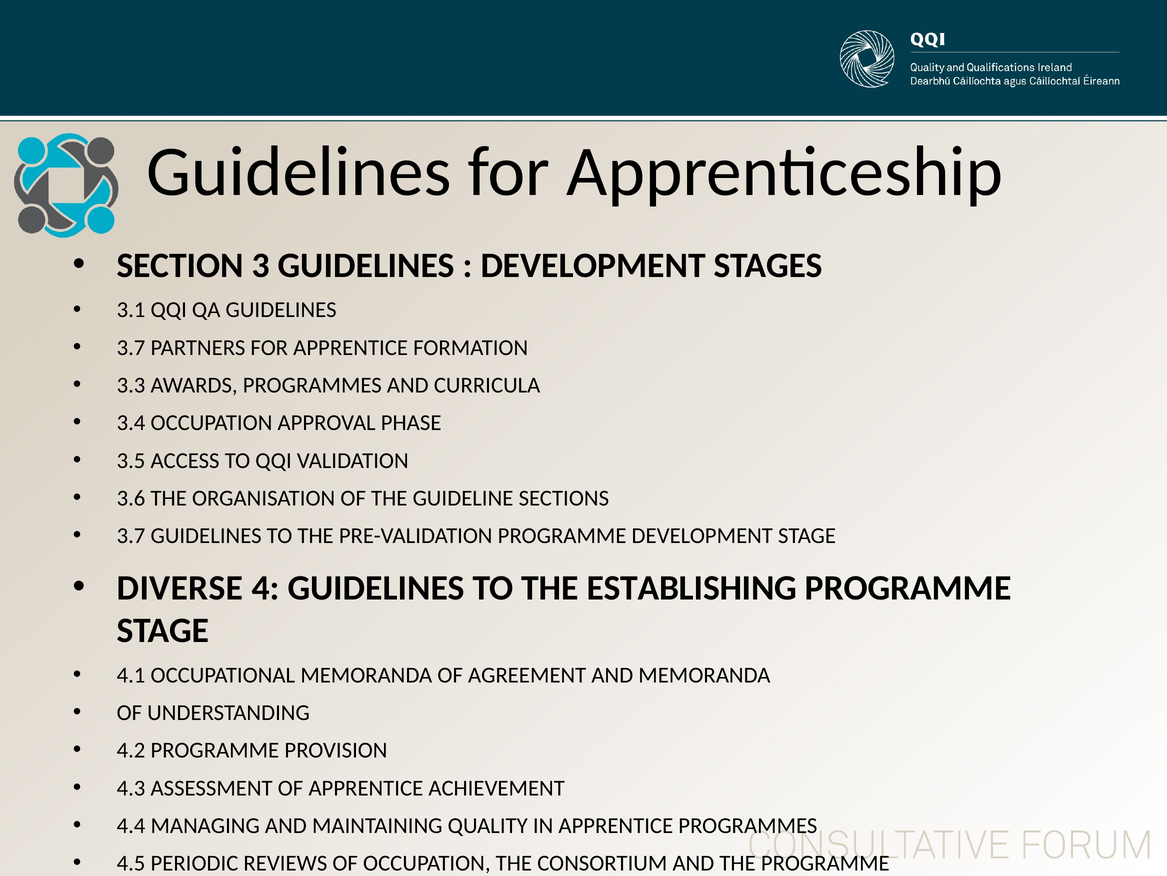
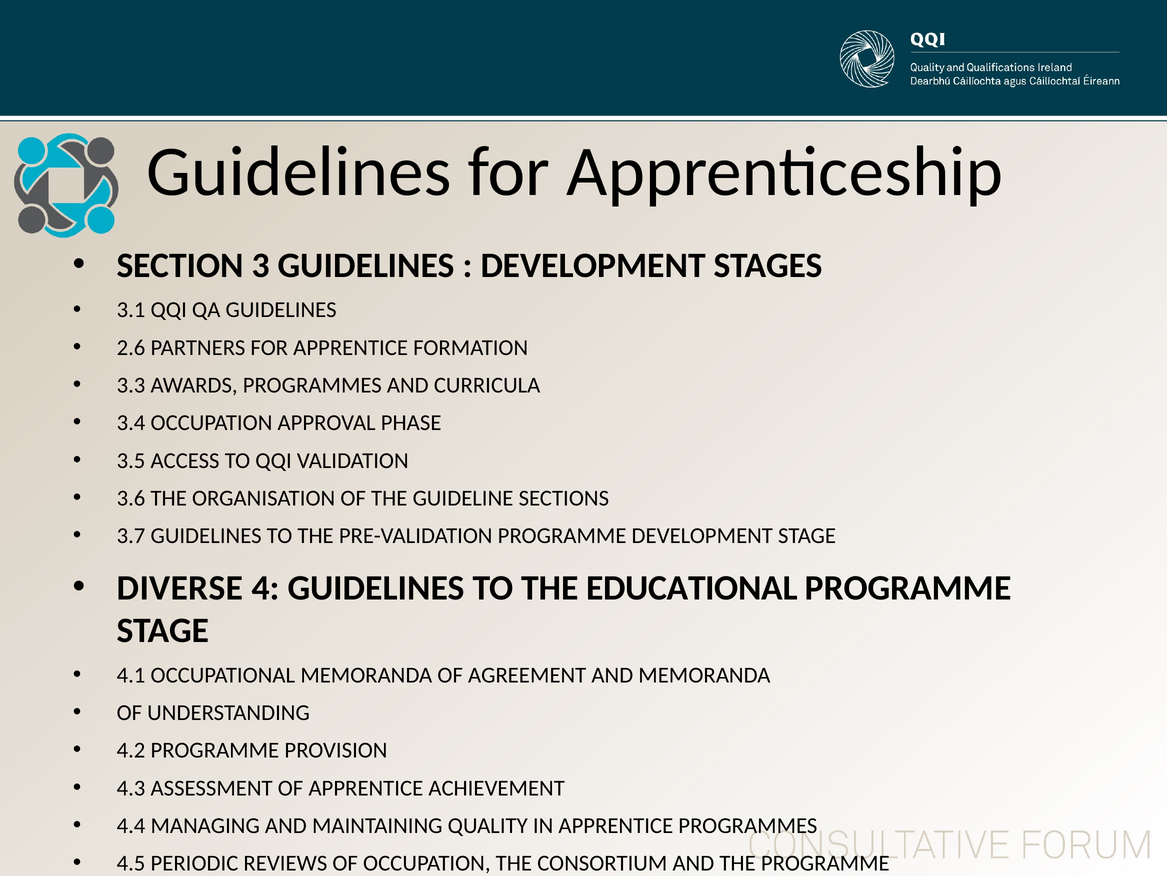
3.7 at (131, 347): 3.7 -> 2.6
ESTABLISHING: ESTABLISHING -> EDUCATIONAL
